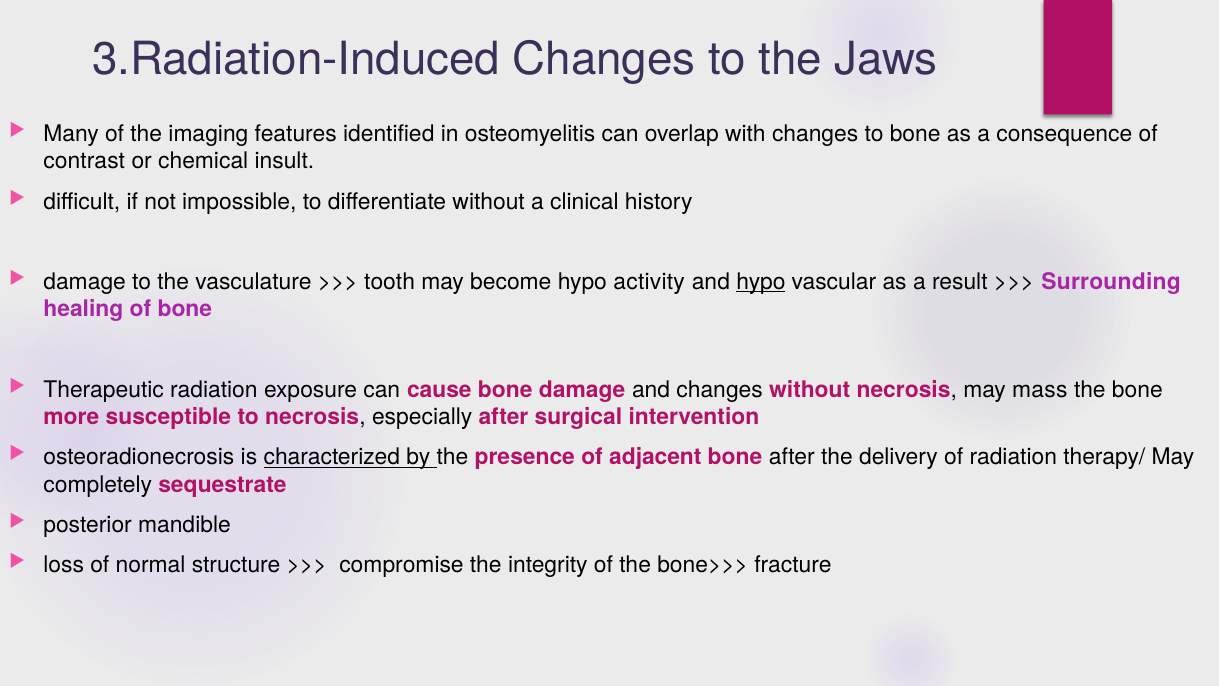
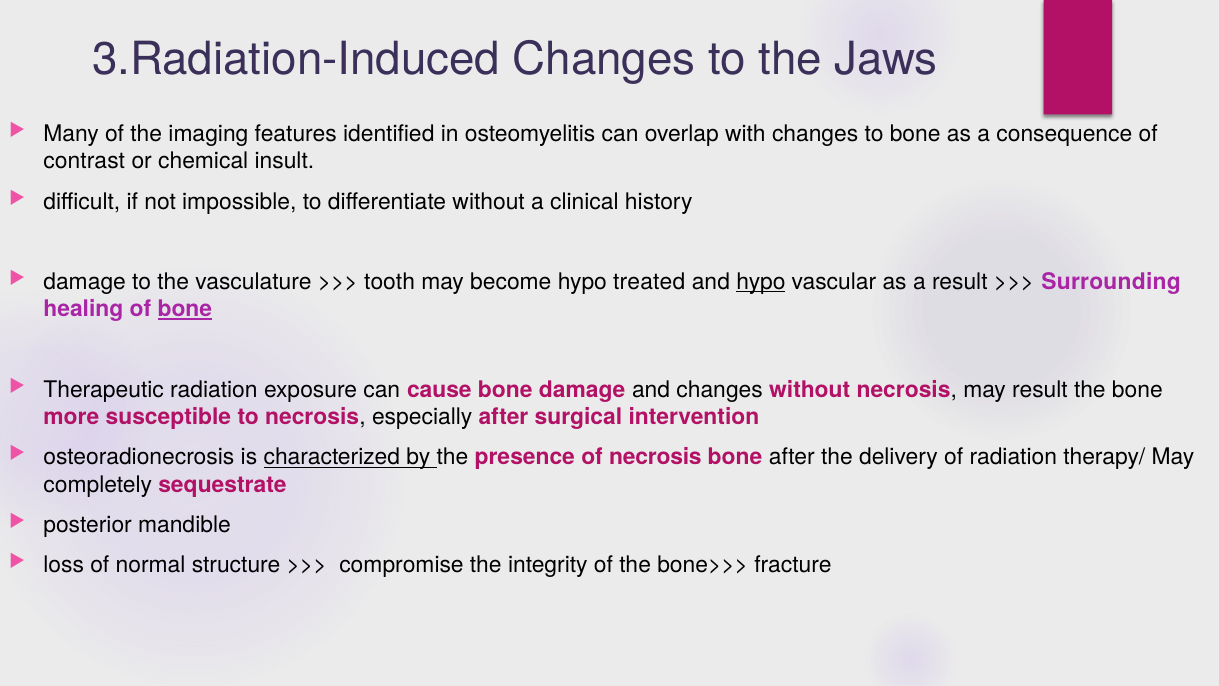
activity: activity -> treated
bone at (185, 309) underline: none -> present
may mass: mass -> result
of adjacent: adjacent -> necrosis
